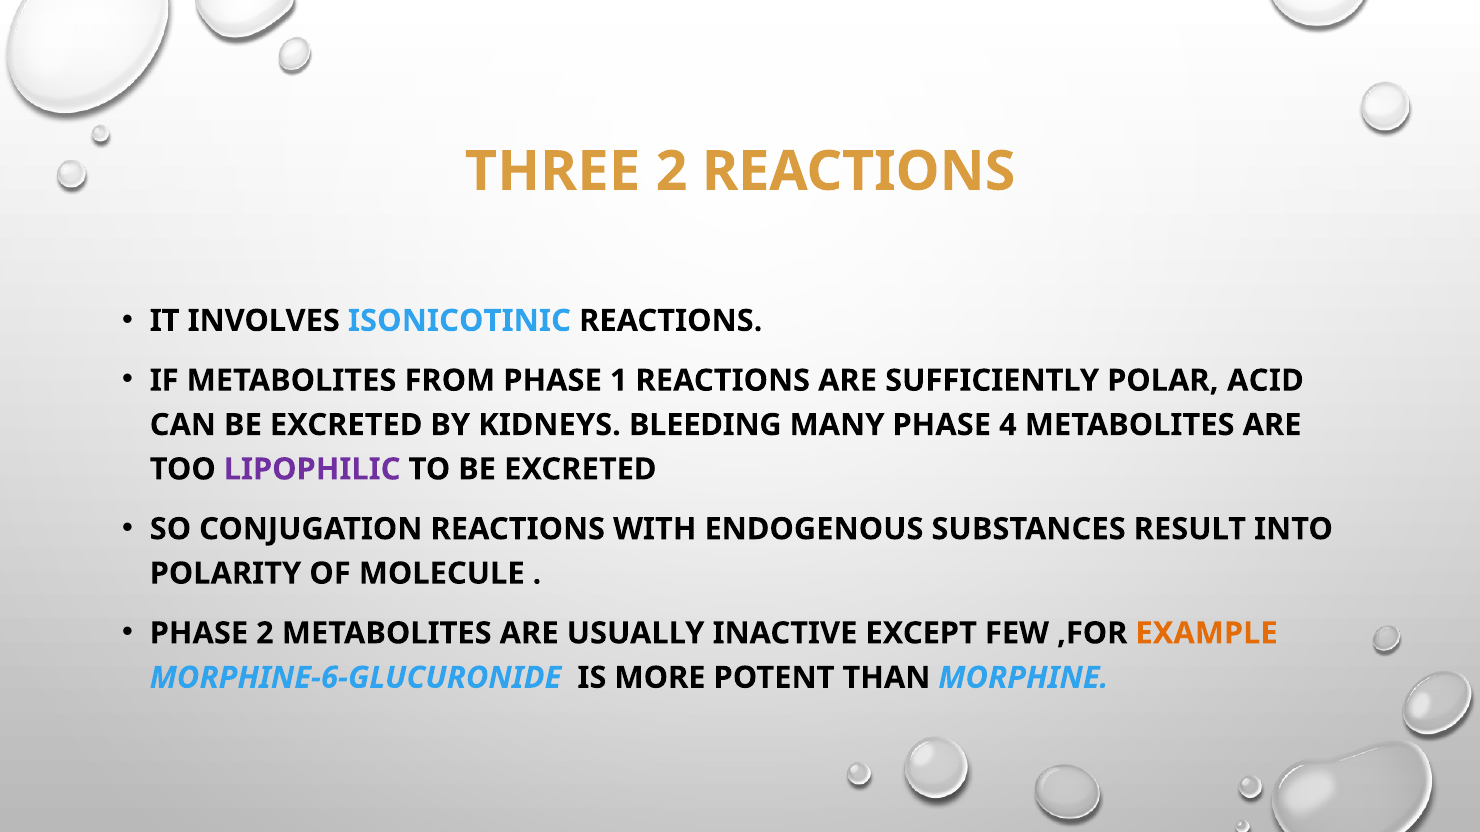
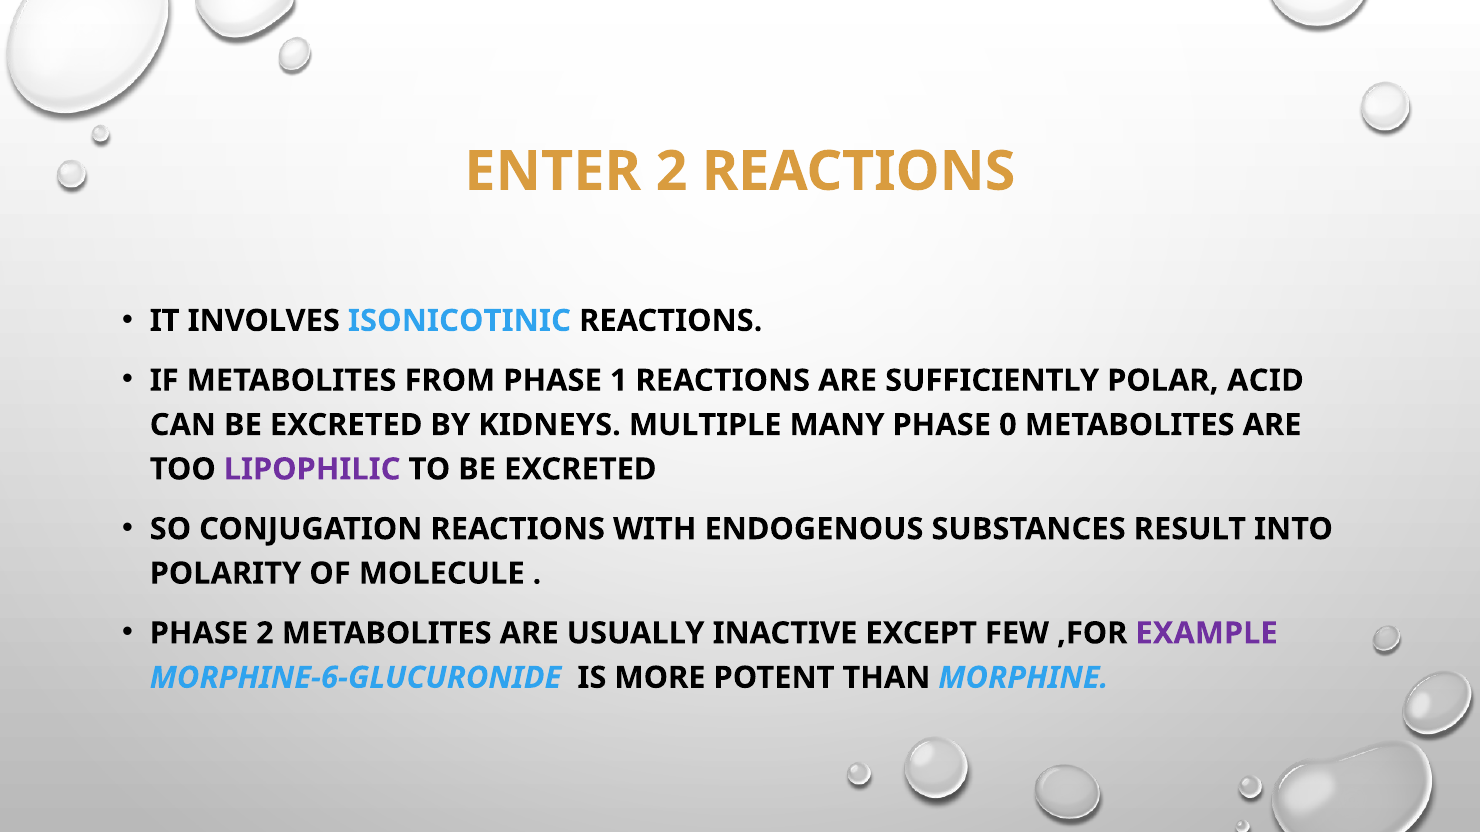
THREE: THREE -> ENTER
BLEEDING: BLEEDING -> MULTIPLE
4: 4 -> 0
EXAMPLE colour: orange -> purple
